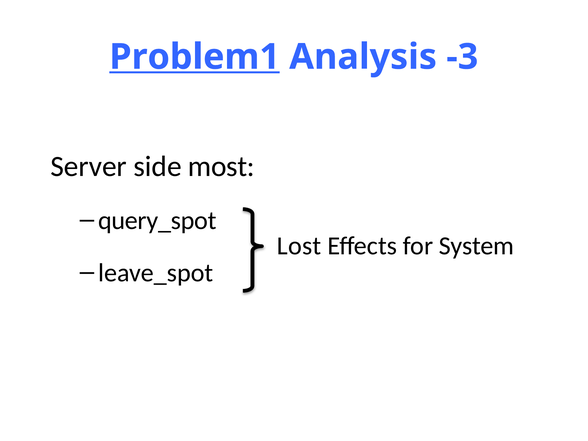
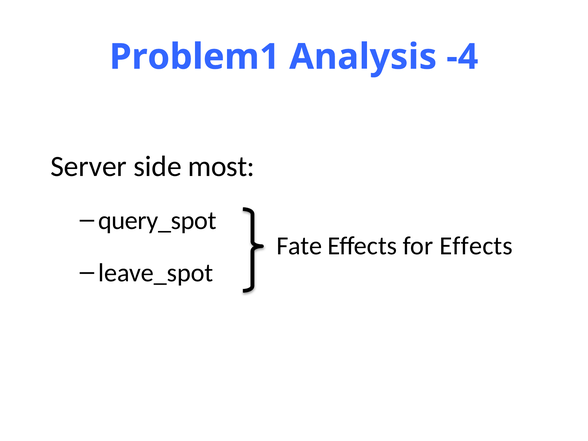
Problem1 underline: present -> none
-3: -3 -> -4
Lost: Lost -> Fate
for System: System -> Effects
